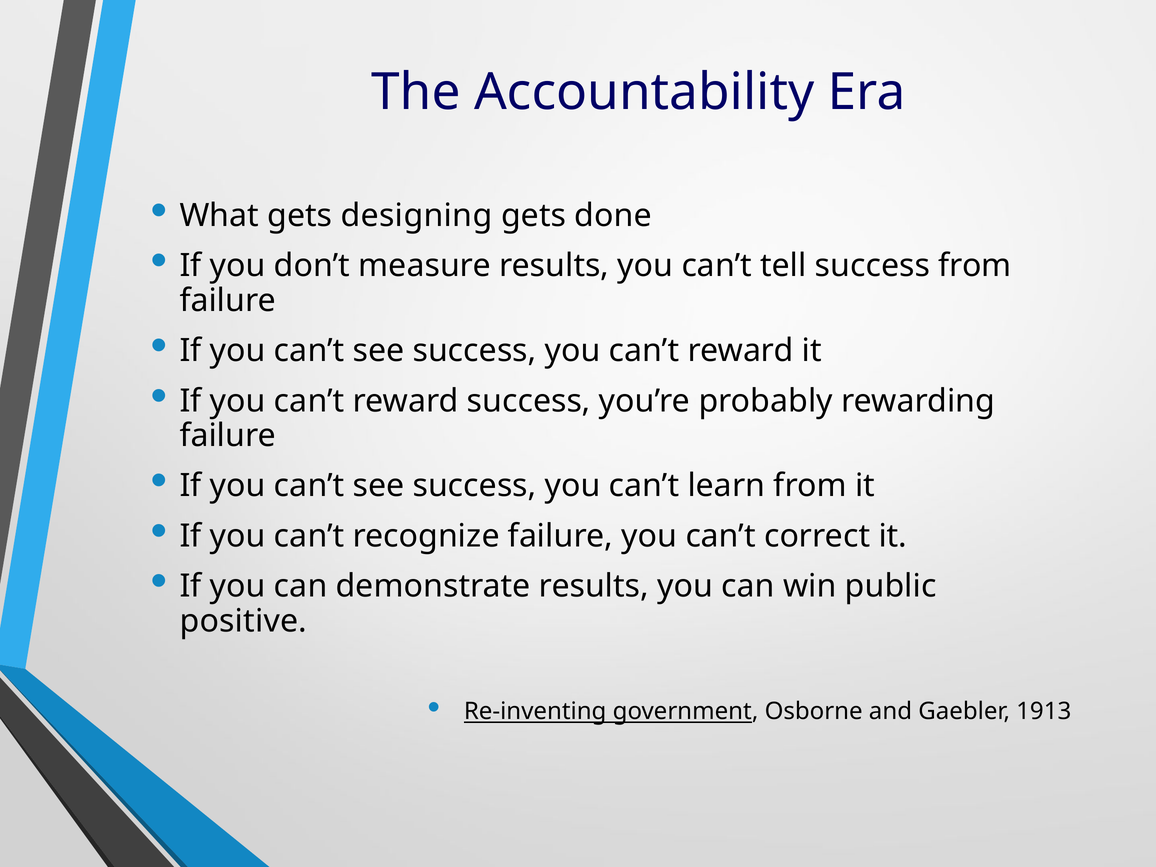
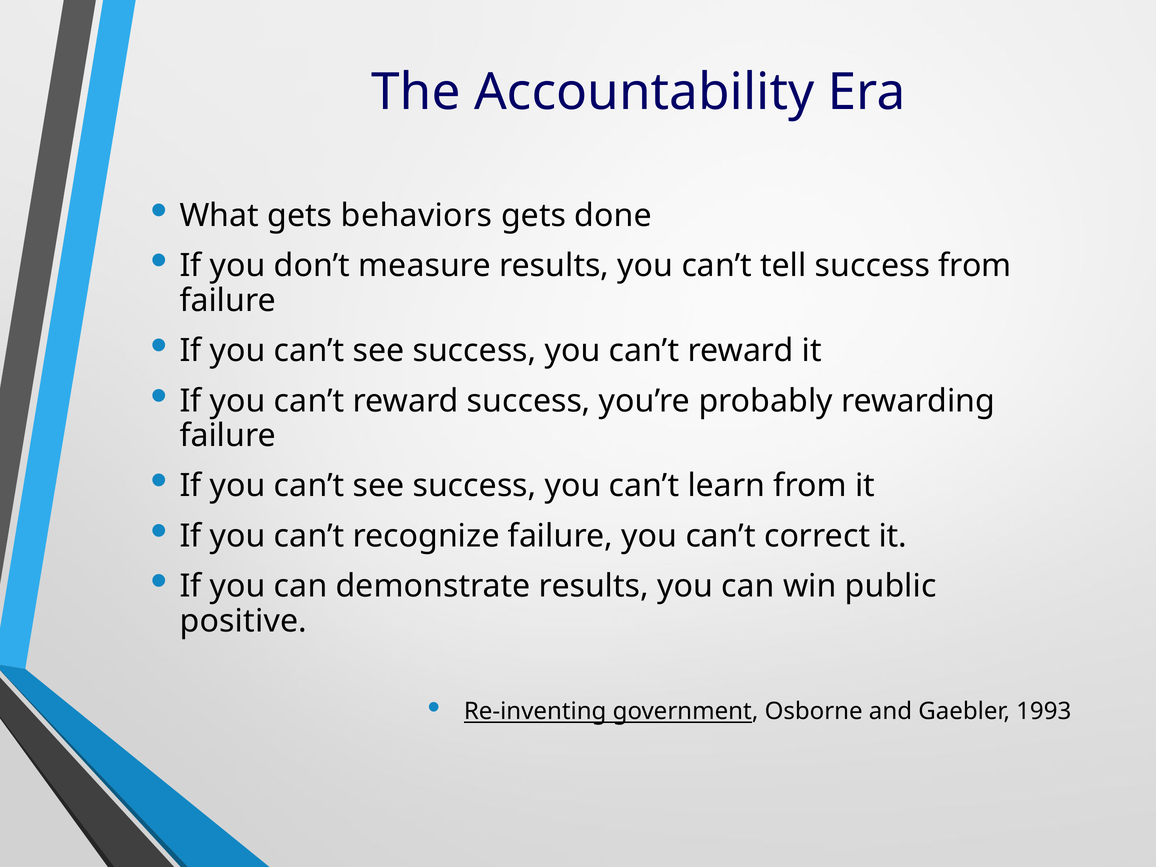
designing: designing -> behaviors
1913: 1913 -> 1993
